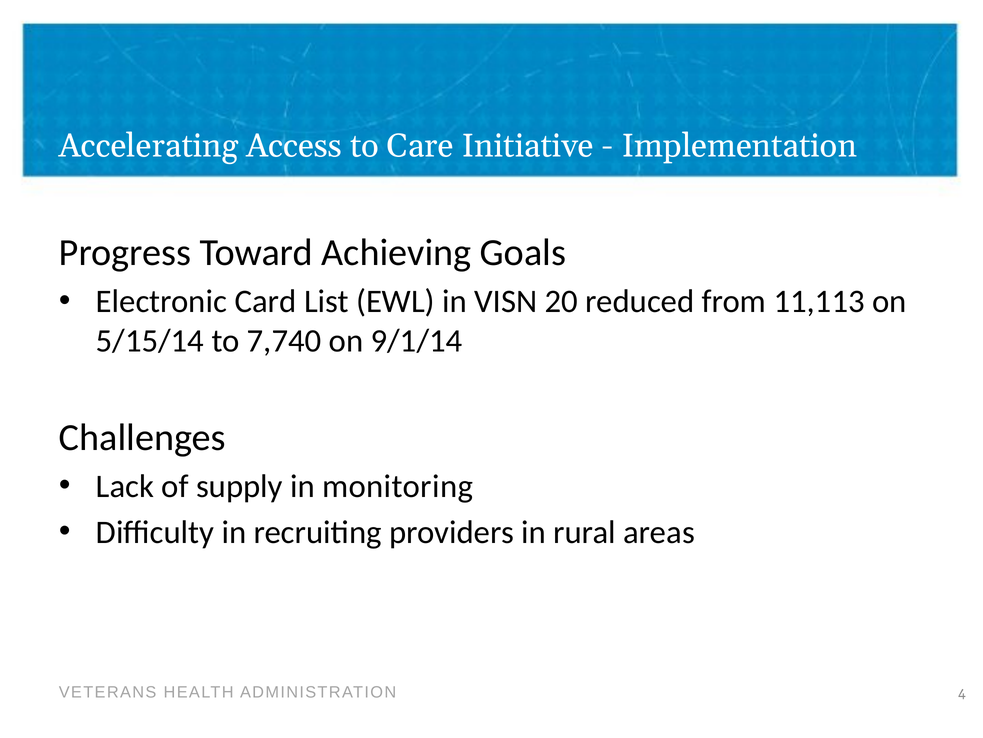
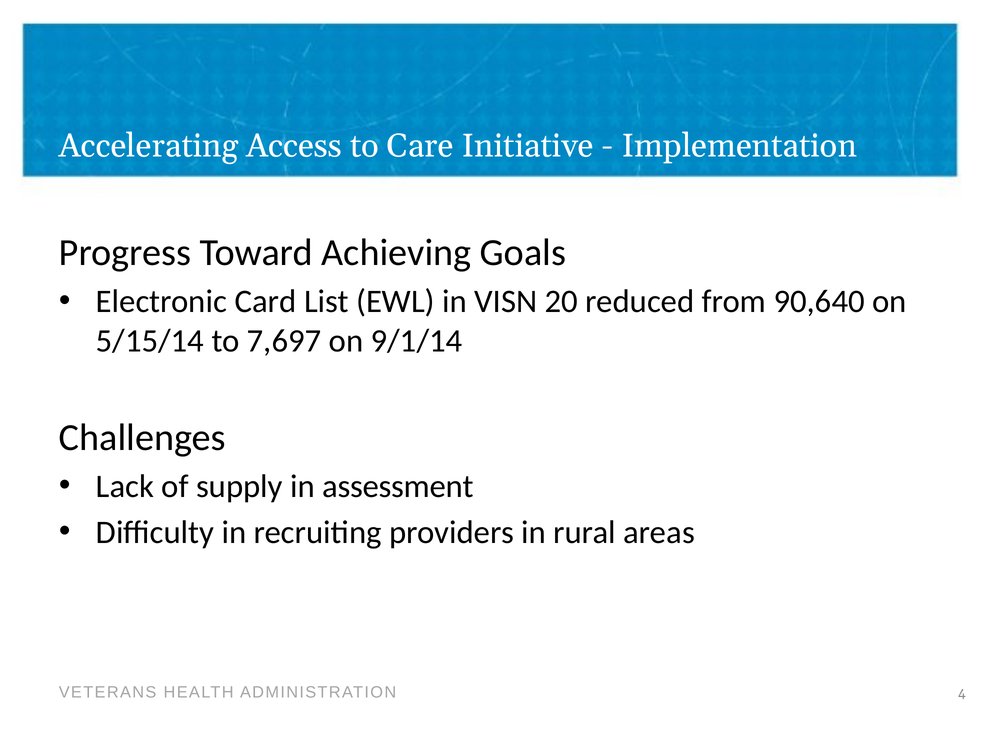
11,113: 11,113 -> 90,640
7,740: 7,740 -> 7,697
monitoring: monitoring -> assessment
